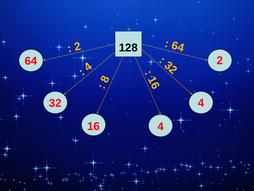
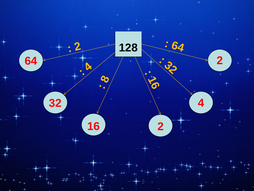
16 4: 4 -> 2
